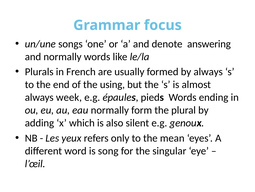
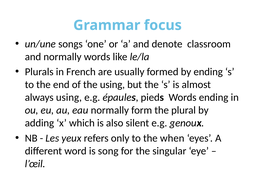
answering: answering -> classroom
by always: always -> ending
always week: week -> using
mean: mean -> when
